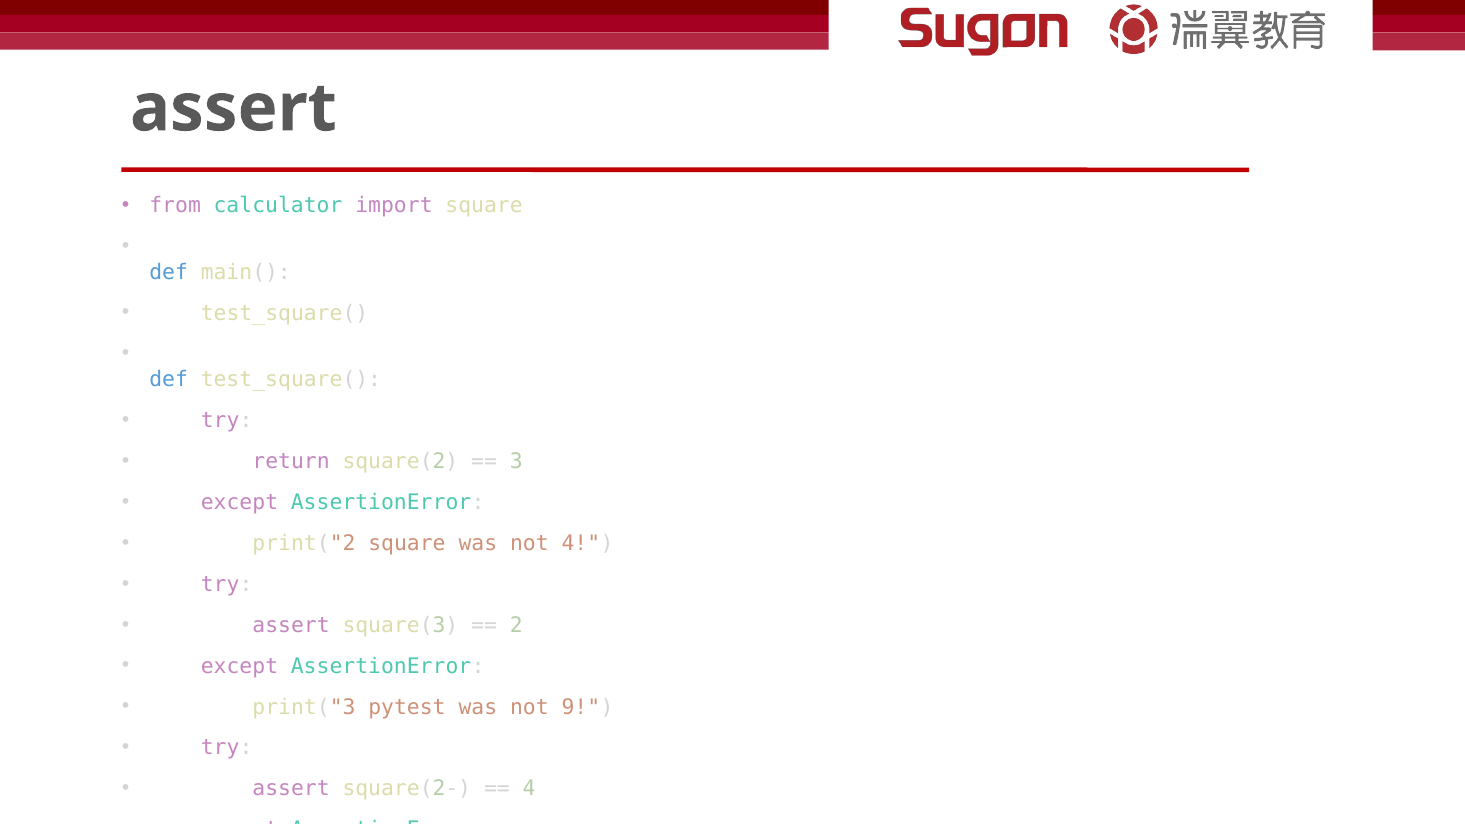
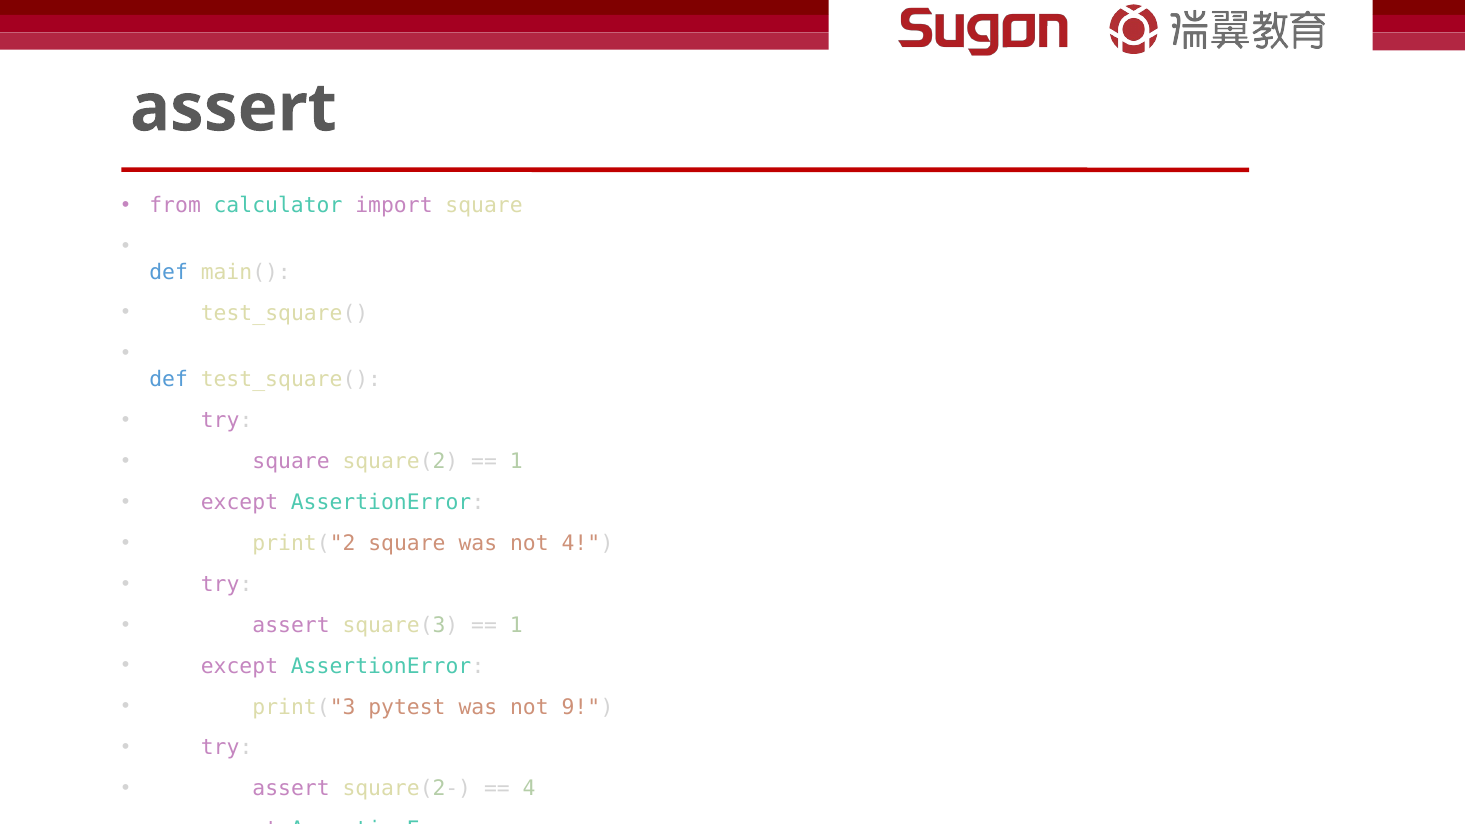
return at (291, 461): return -> square
3 at (516, 461): 3 -> 1
2 at (516, 625): 2 -> 1
